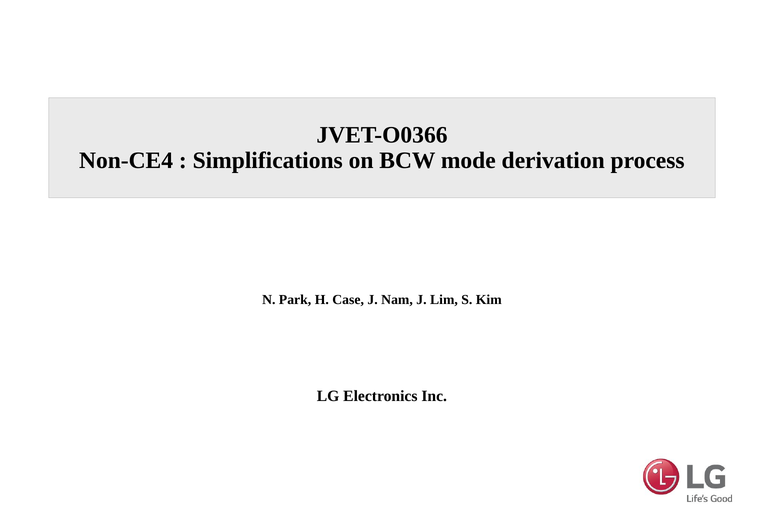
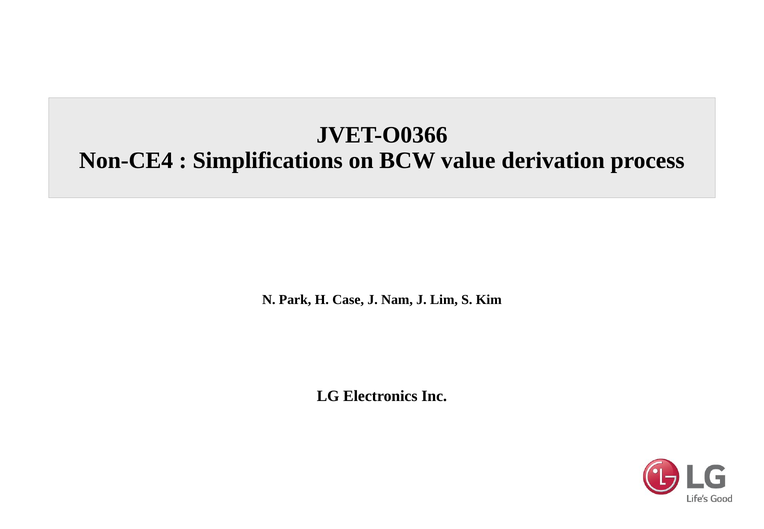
mode: mode -> value
